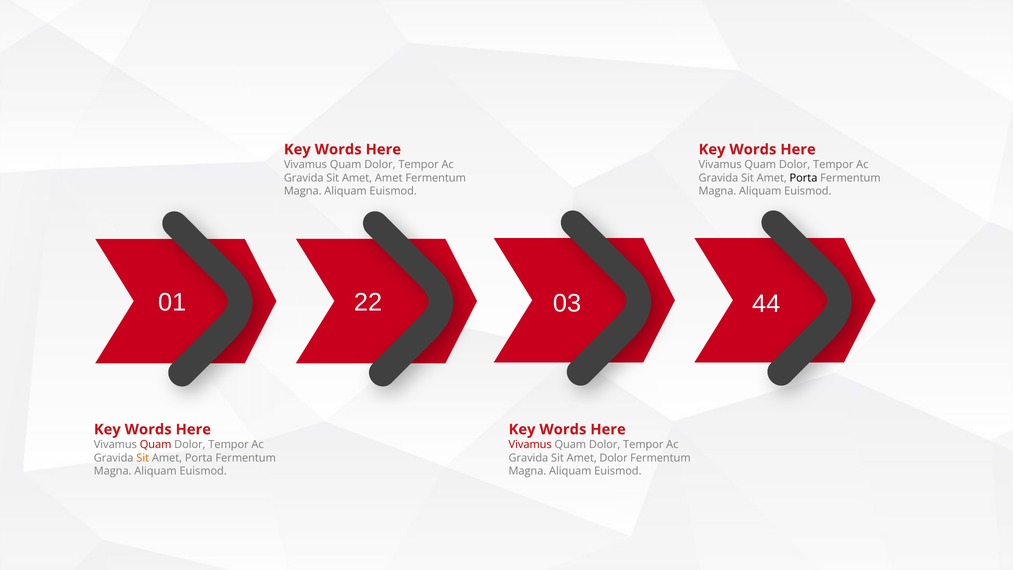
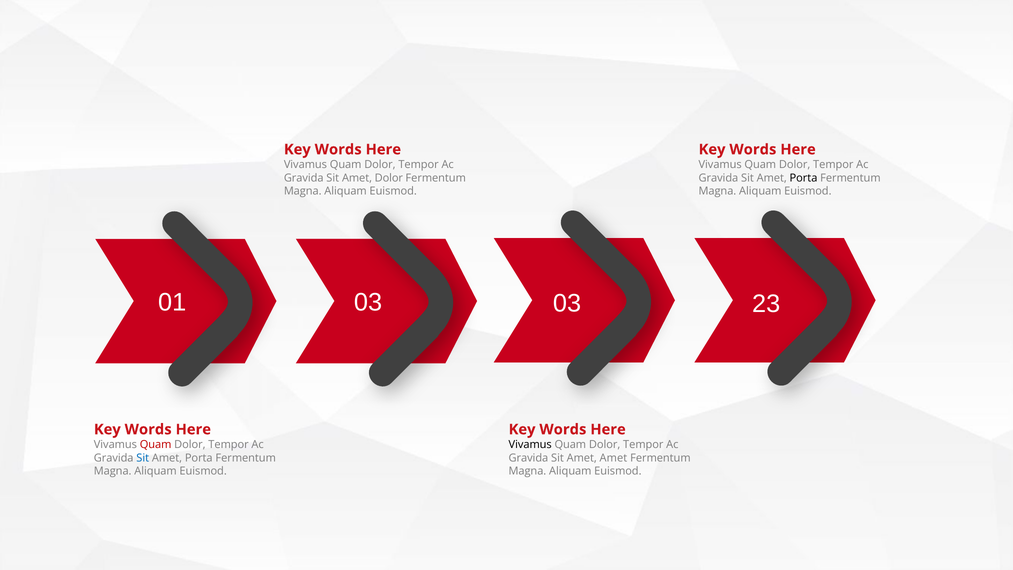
Amet Amet: Amet -> Dolor
01 22: 22 -> 03
44: 44 -> 23
Vivamus at (530, 445) colour: red -> black
Sit at (143, 458) colour: orange -> blue
Amet Dolor: Dolor -> Amet
